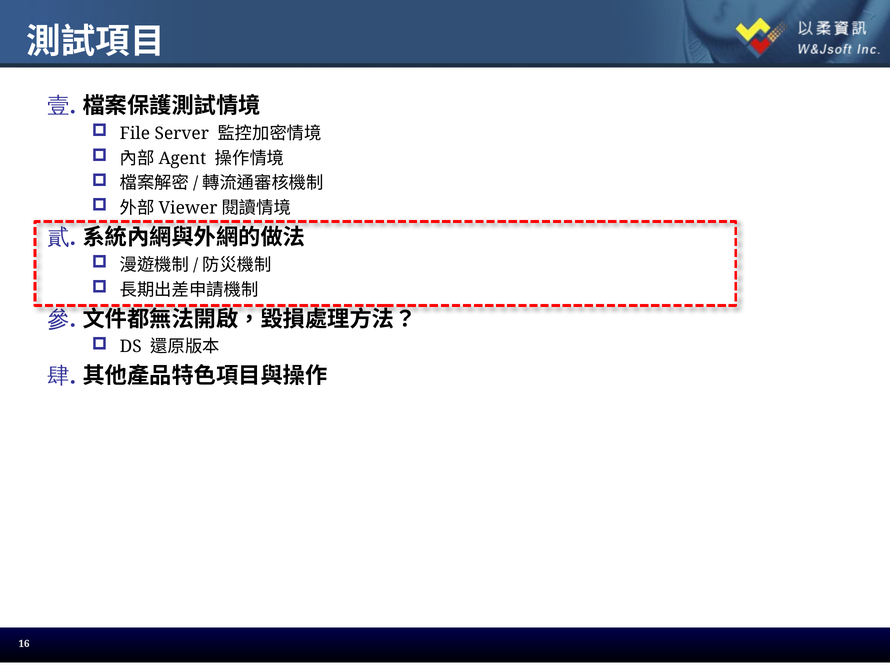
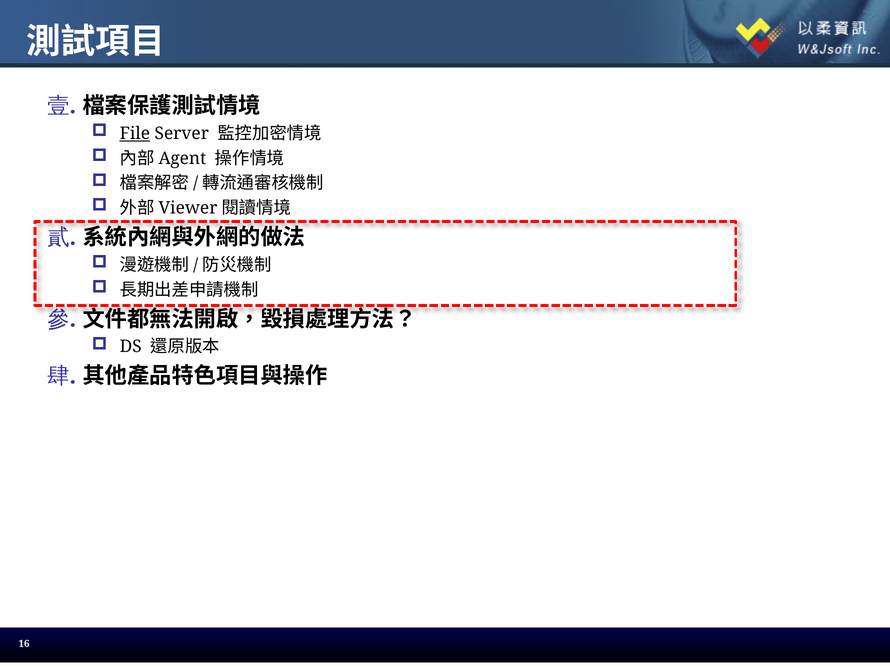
File underline: none -> present
